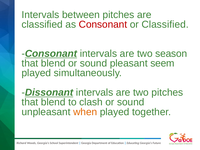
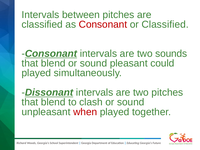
season: season -> sounds
seem: seem -> could
when colour: orange -> red
